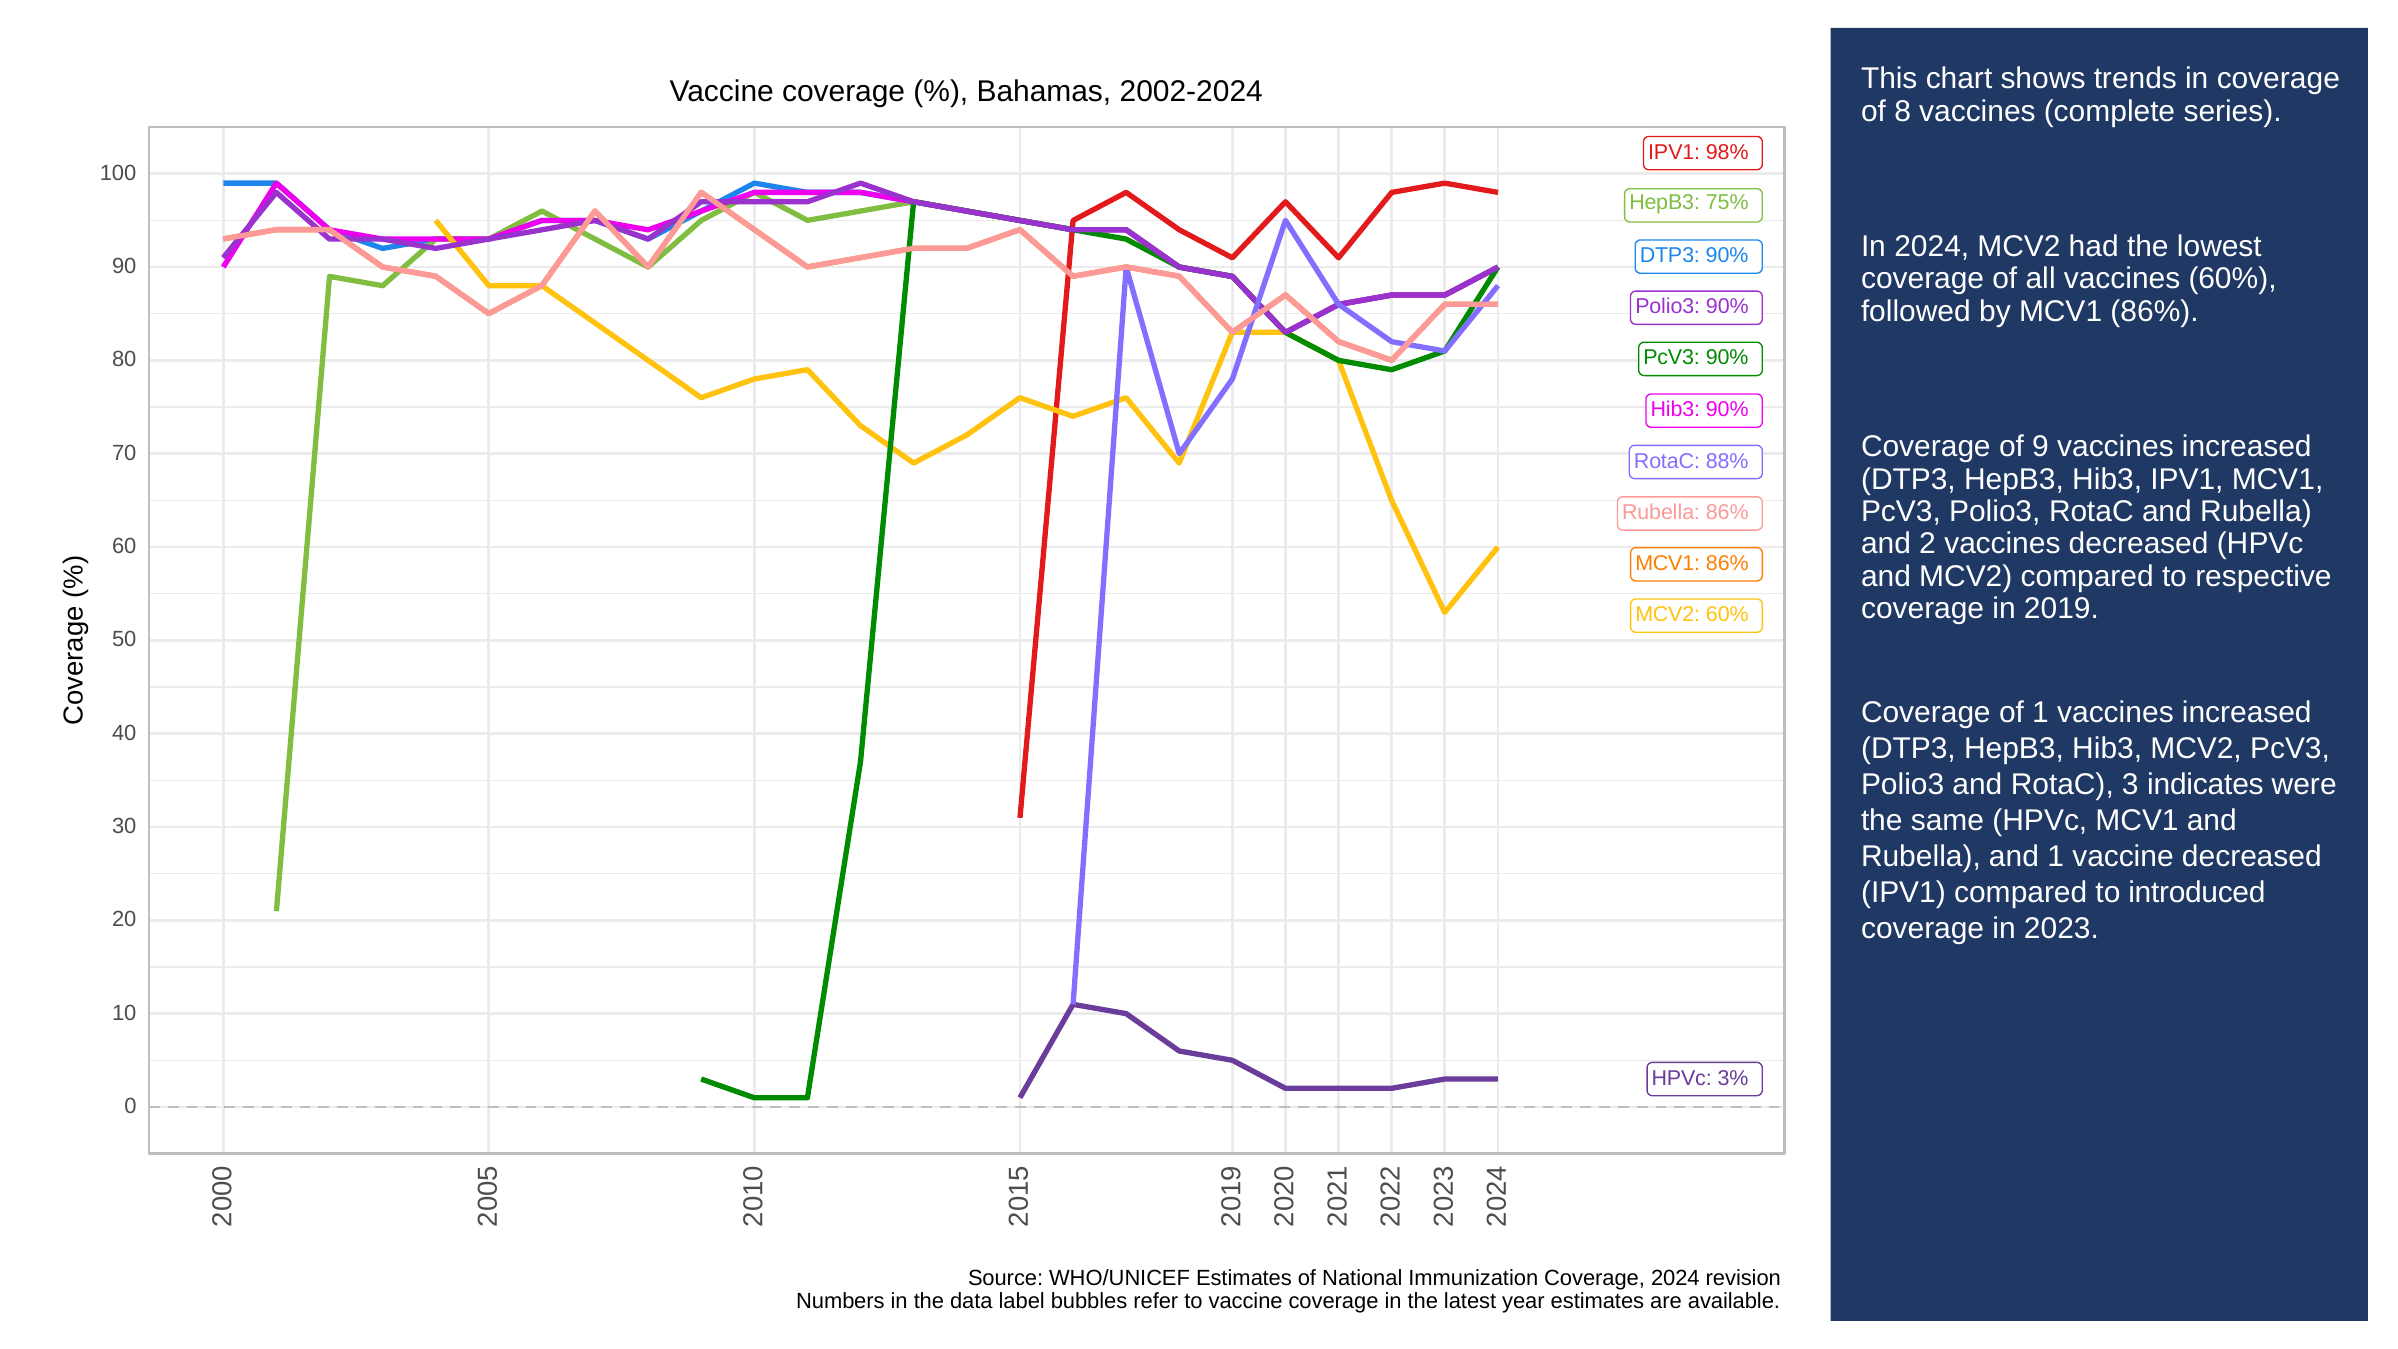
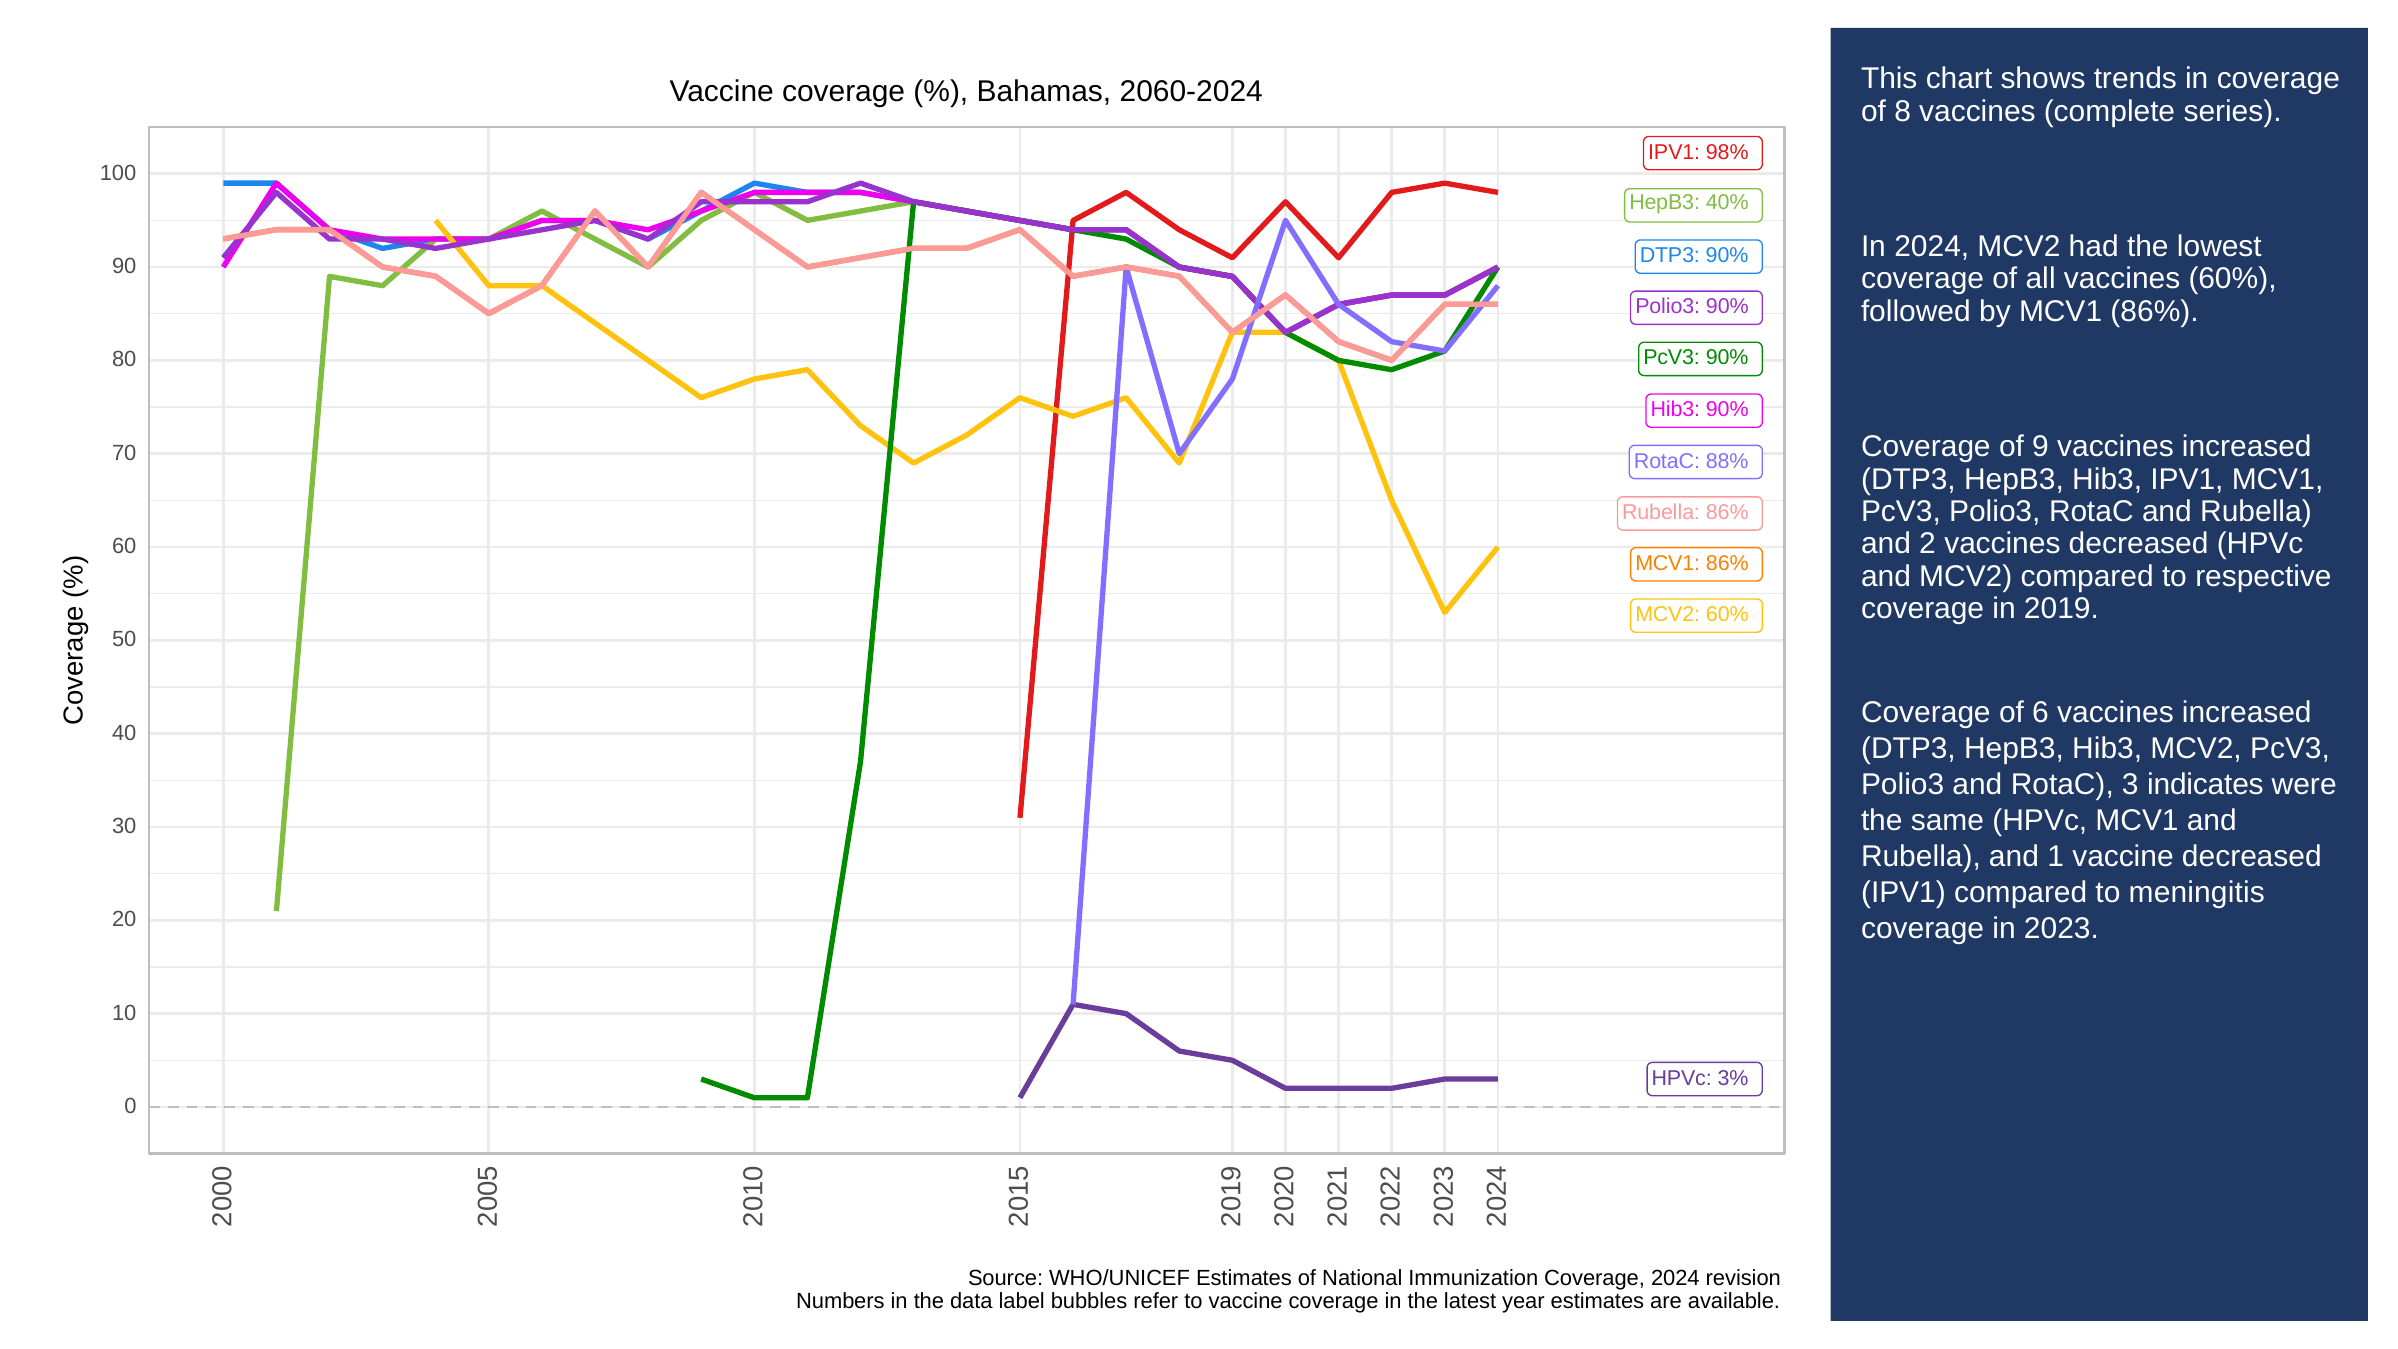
2002-2024: 2002-2024 -> 2060-2024
75%: 75% -> 40%
of 1: 1 -> 6
introduced: introduced -> meningitis
